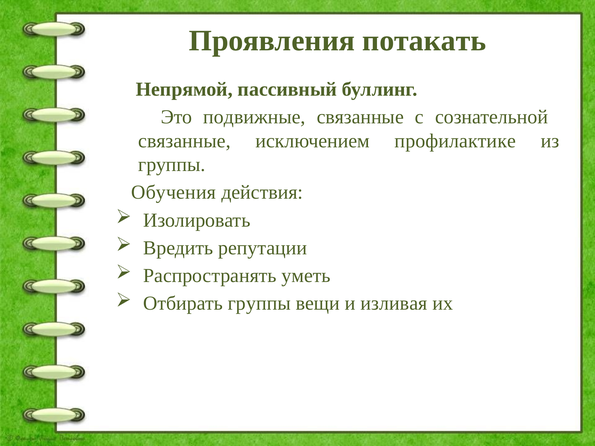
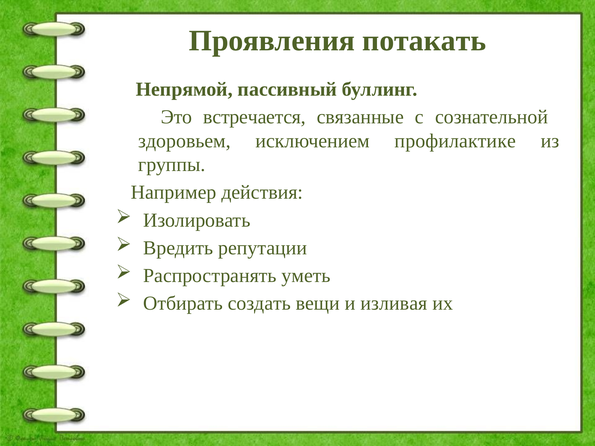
подвижные: подвижные -> встречается
связанные at (184, 141): связанные -> здоровьем
Обучения: Обучения -> Например
Отбирать группы: группы -> создать
